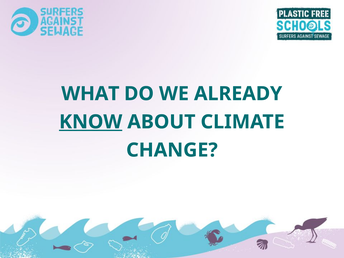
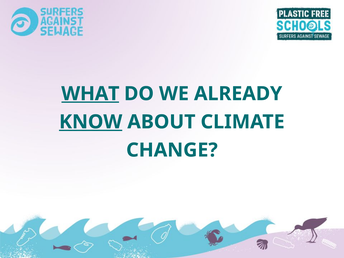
WHAT underline: none -> present
